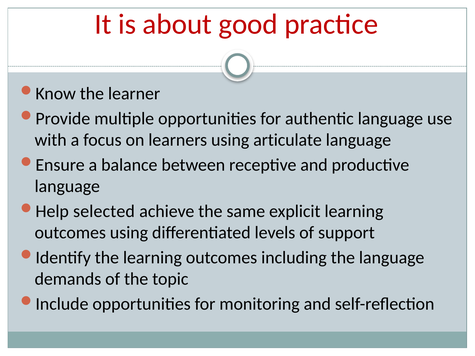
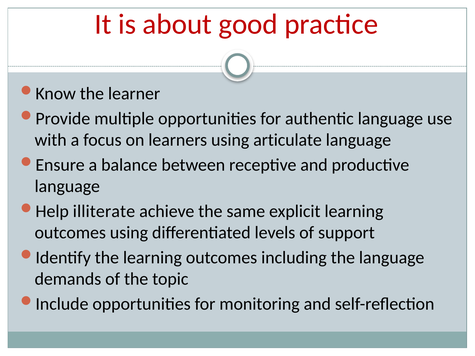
selected: selected -> illiterate
